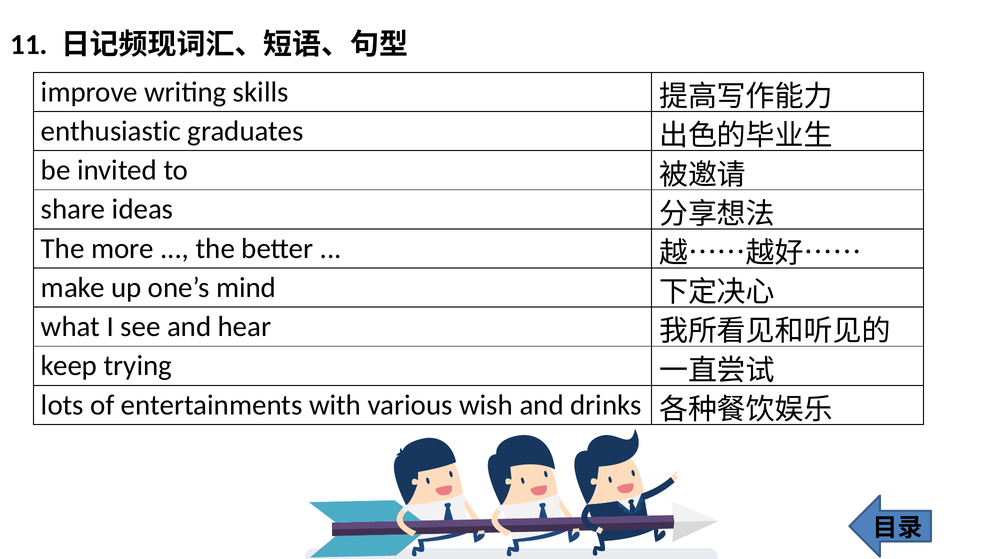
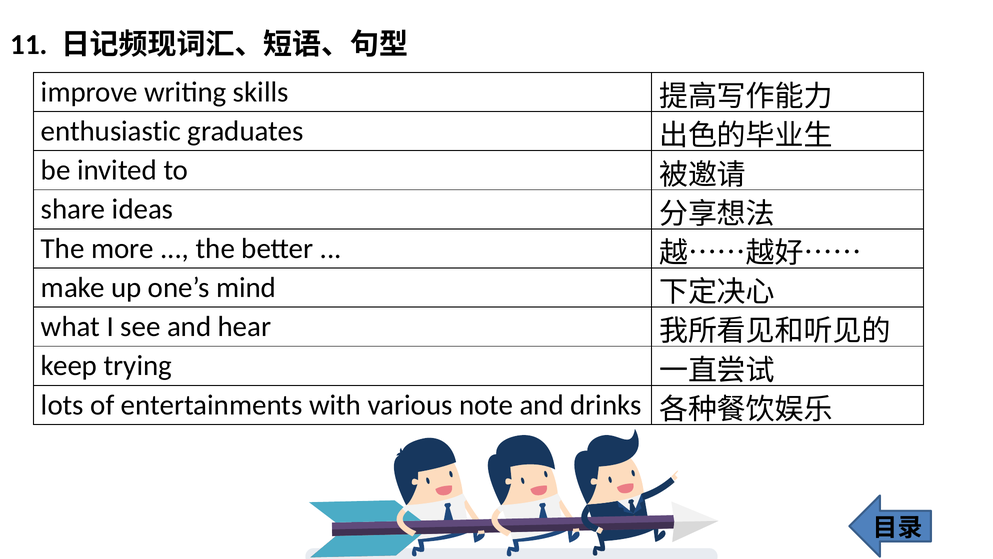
wish: wish -> note
